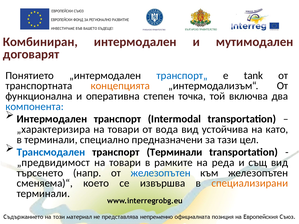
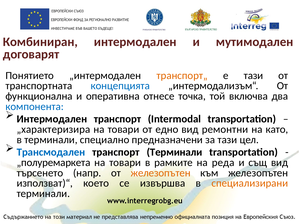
транспорт„ colour: blue -> orange
е tank: tank -> тази
концепцията colour: orange -> blue
степен: степен -> отнесе
вода: вода -> едно
устойчива: устойчива -> ремонтни
„предвидимост: „предвидимост -> „полуремаркета
железопътен at (161, 173) colour: blue -> orange
сменяема)“: сменяема)“ -> използват)“
